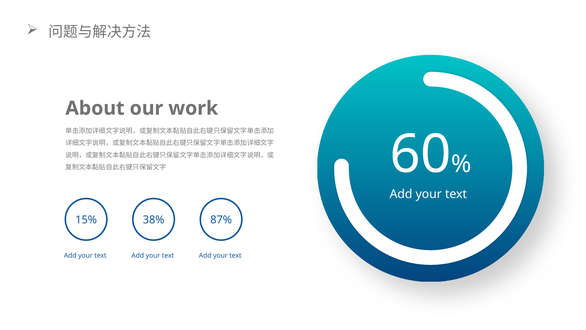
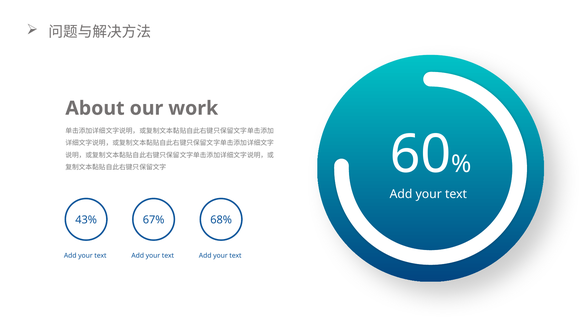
15%: 15% -> 43%
38%: 38% -> 67%
87%: 87% -> 68%
